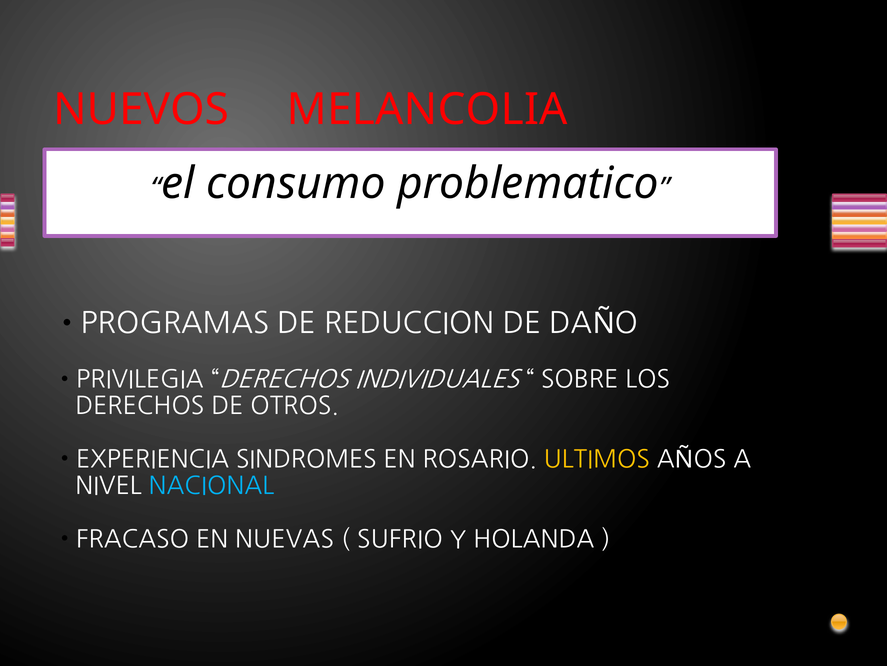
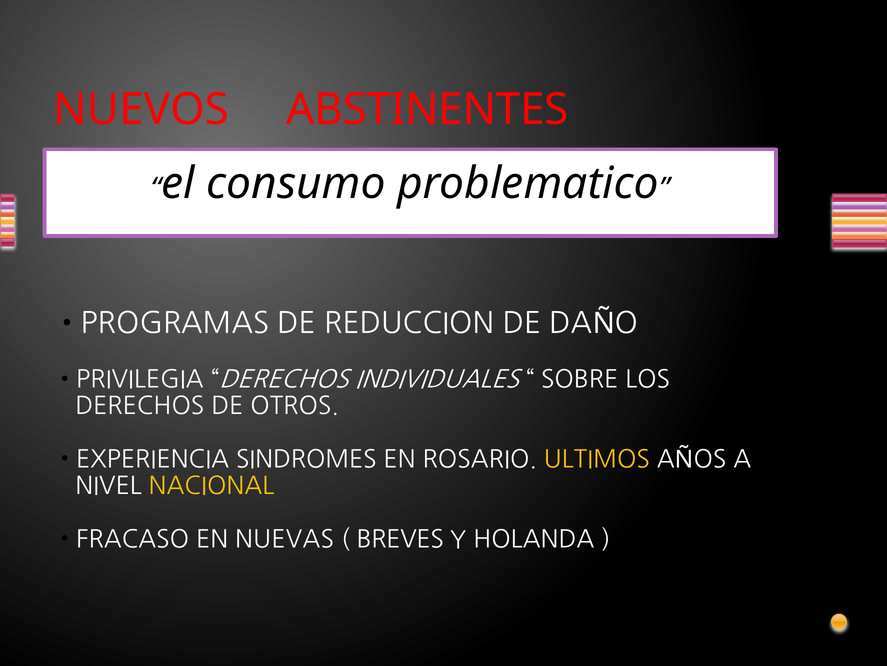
MELANCOLIA: MELANCOLIA -> ABSTINENTES
NACIONAL colour: light blue -> yellow
SUFRIO: SUFRIO -> BREVES
